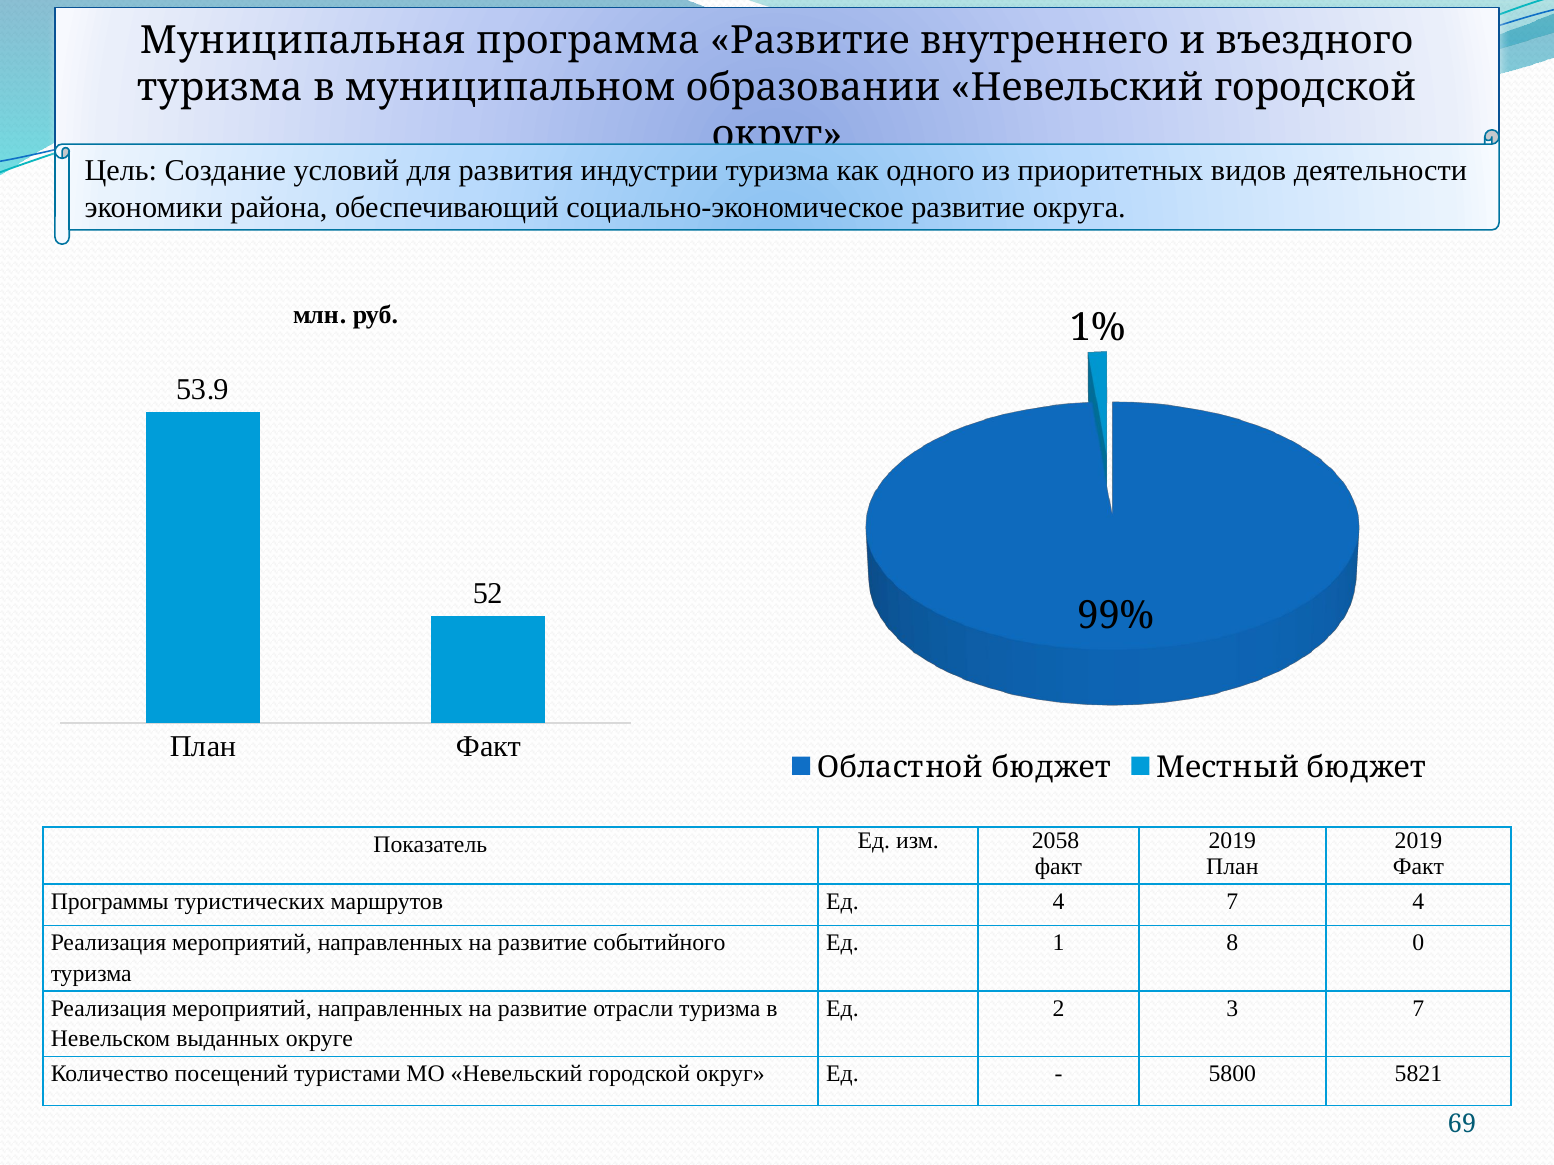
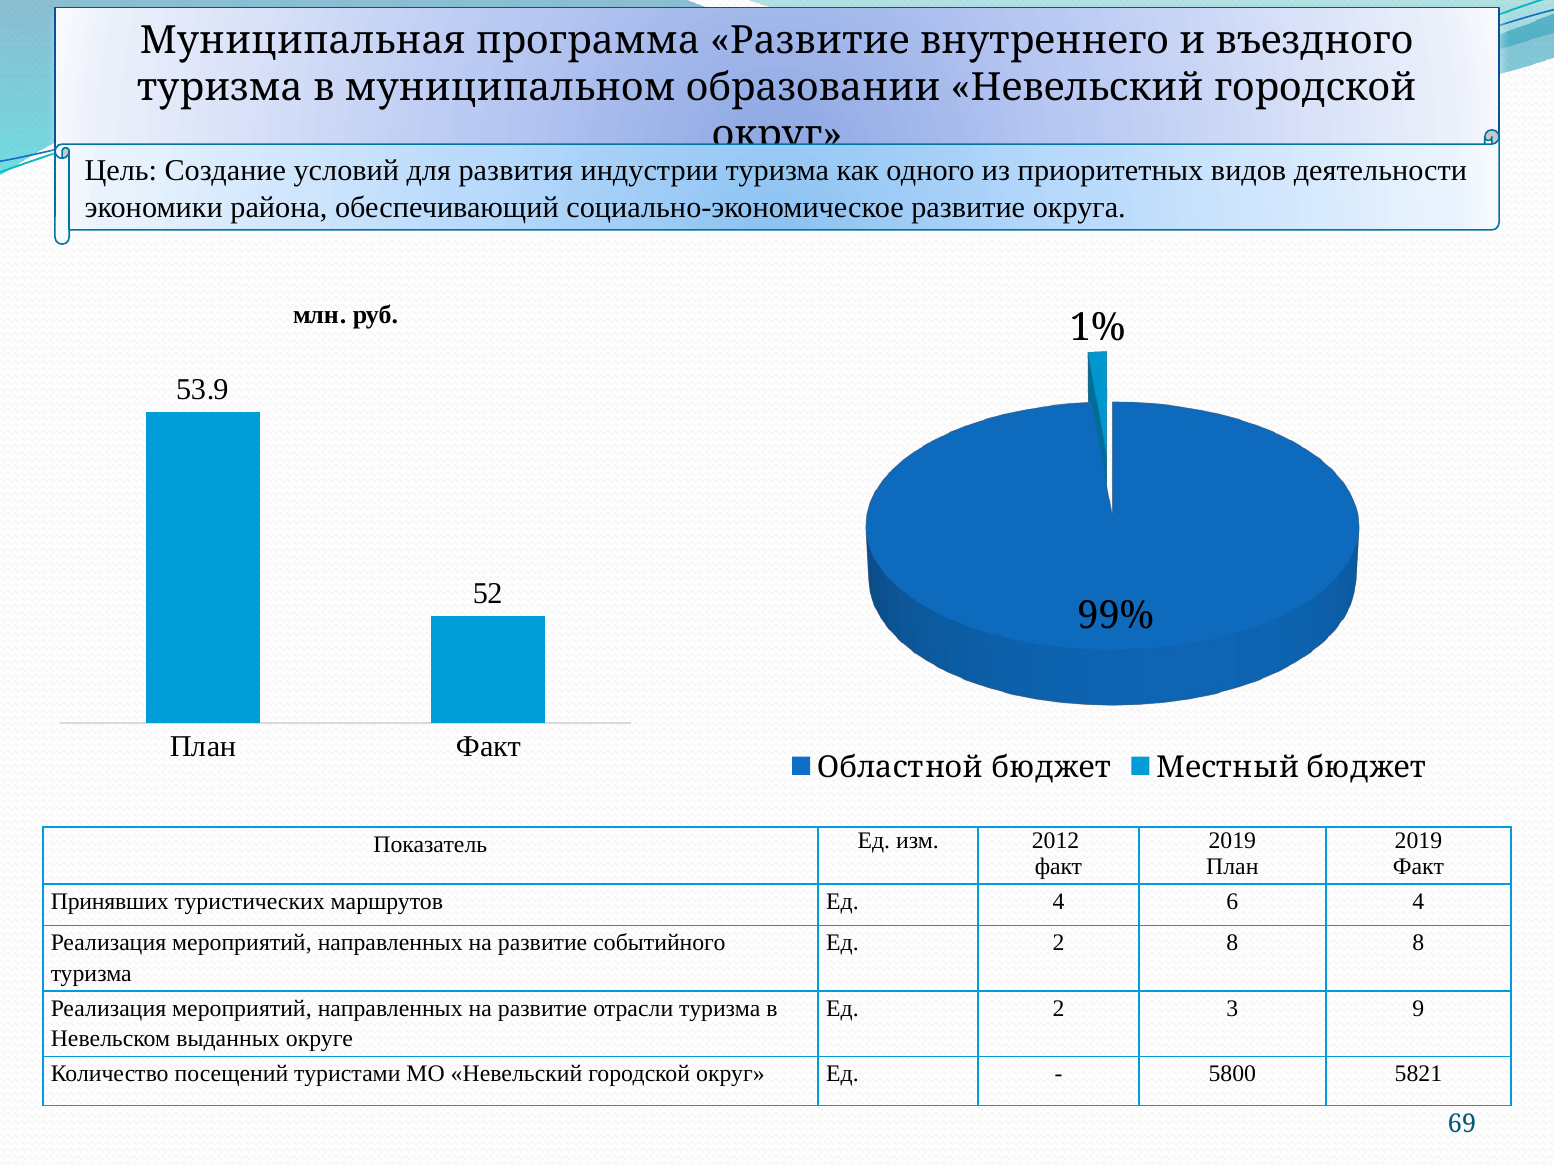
2058: 2058 -> 2012
Программы: Программы -> Принявших
4 7: 7 -> 6
1 at (1059, 943): 1 -> 2
8 0: 0 -> 8
3 7: 7 -> 9
